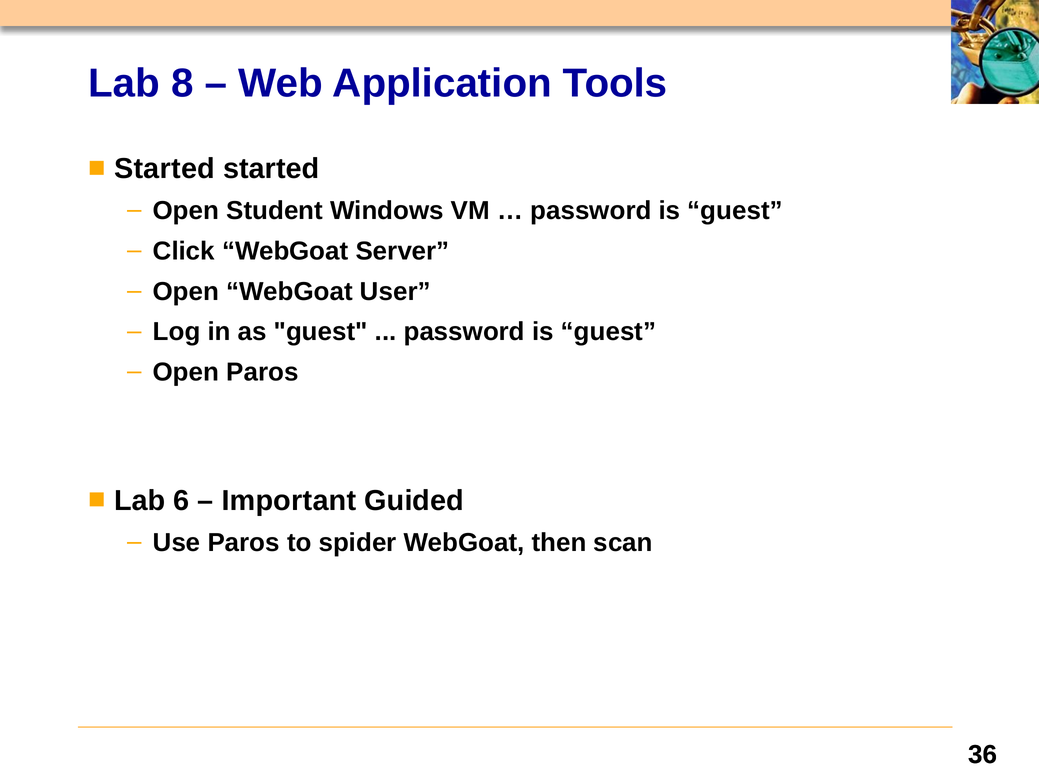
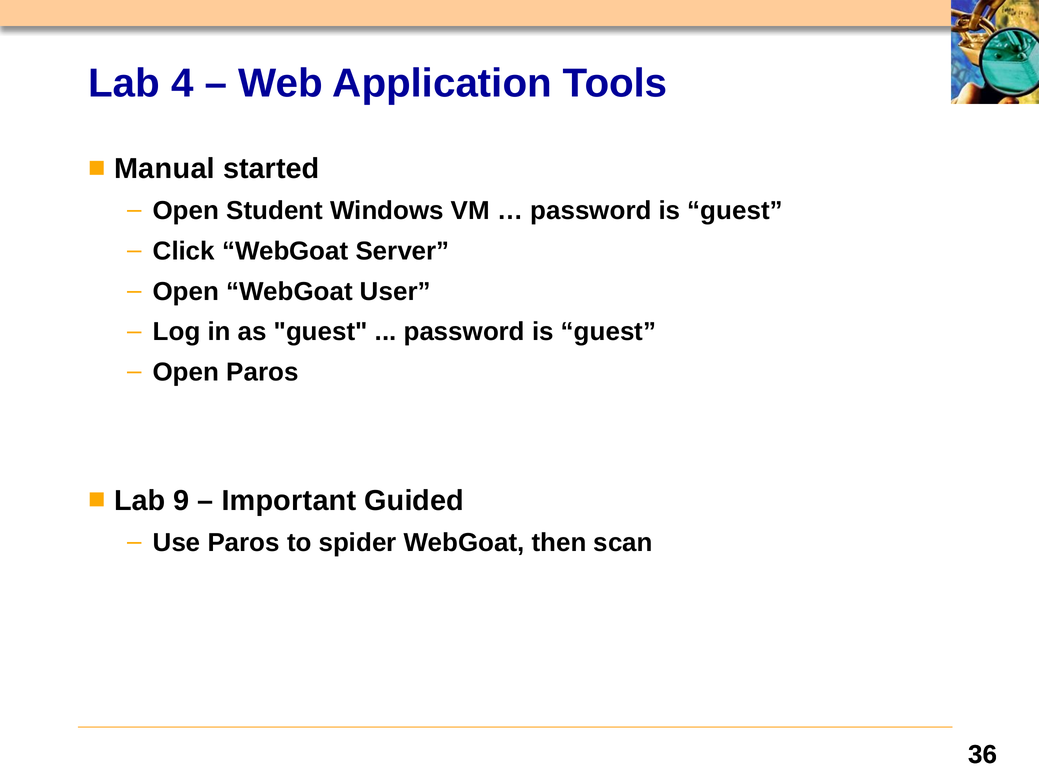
8: 8 -> 4
Started at (165, 169): Started -> Manual
6: 6 -> 9
